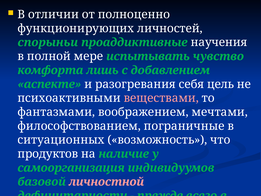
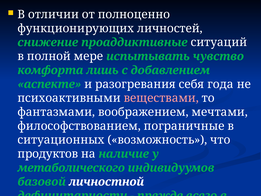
спорыньи: спорыньи -> снижение
научения: научения -> ситуаций
цель: цель -> года
самоорганизация: самоорганизация -> метаболического
личностной colour: pink -> white
